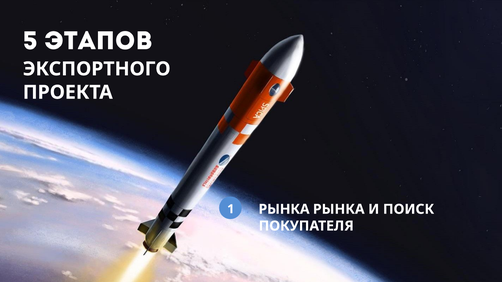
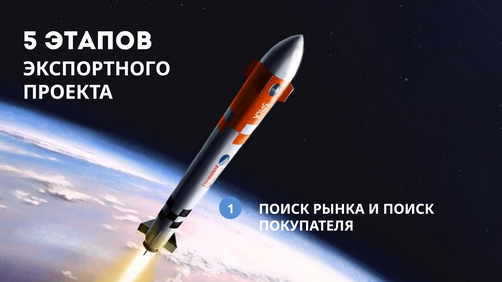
РЫНКА at (284, 209): РЫНКА -> ПОИСК
